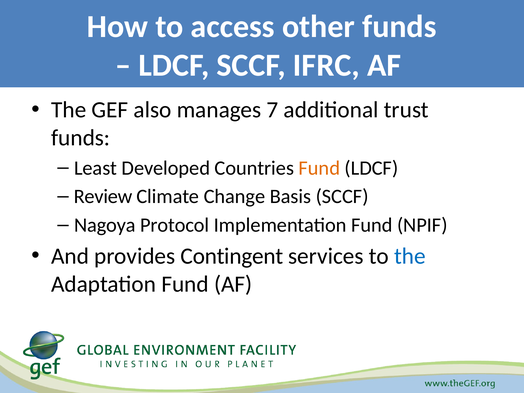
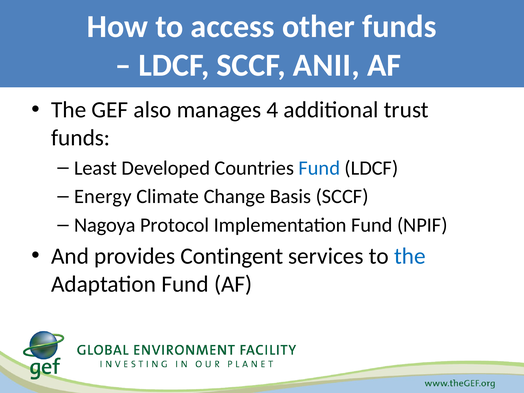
IFRC: IFRC -> ANII
7: 7 -> 4
Fund at (319, 168) colour: orange -> blue
Review: Review -> Energy
